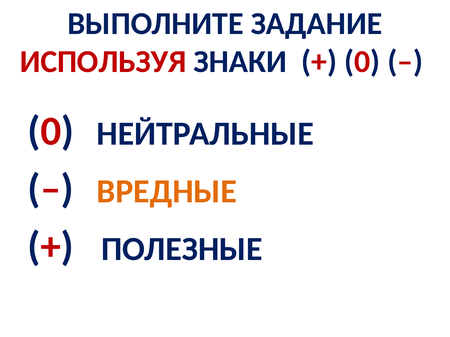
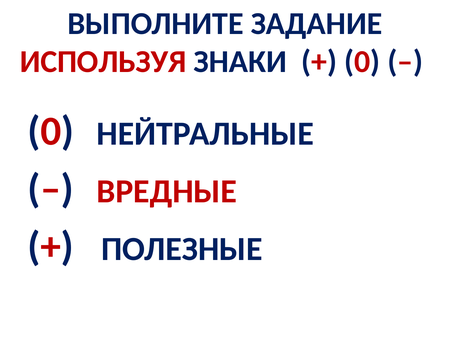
ВРЕДНЫЕ colour: orange -> red
